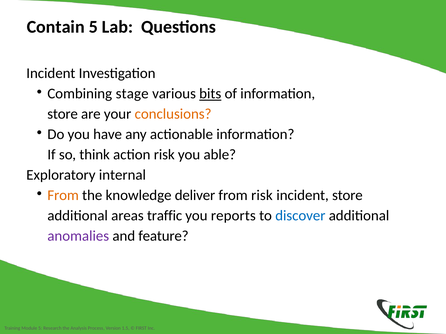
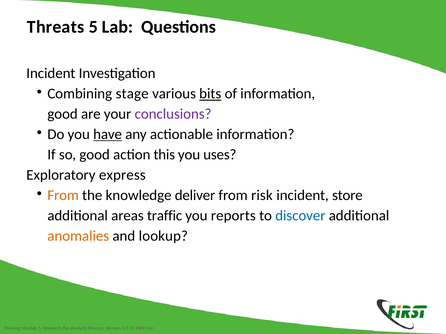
Contain: Contain -> Threats
store at (63, 114): store -> good
conclusions colour: orange -> purple
have underline: none -> present
so think: think -> good
action risk: risk -> this
able: able -> uses
internal: internal -> express
anomalies colour: purple -> orange
feature: feature -> lookup
